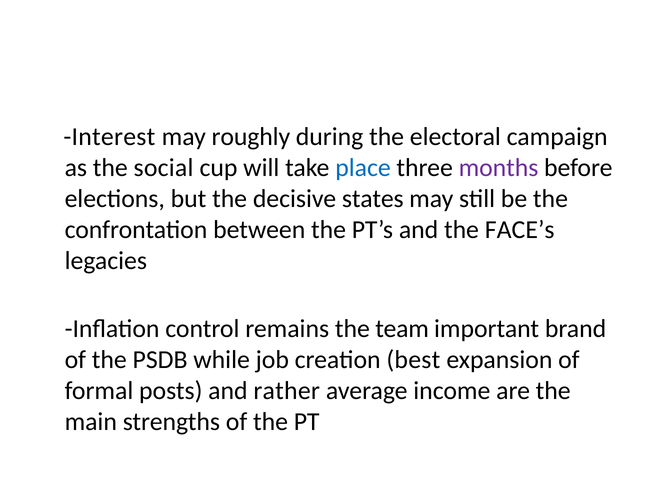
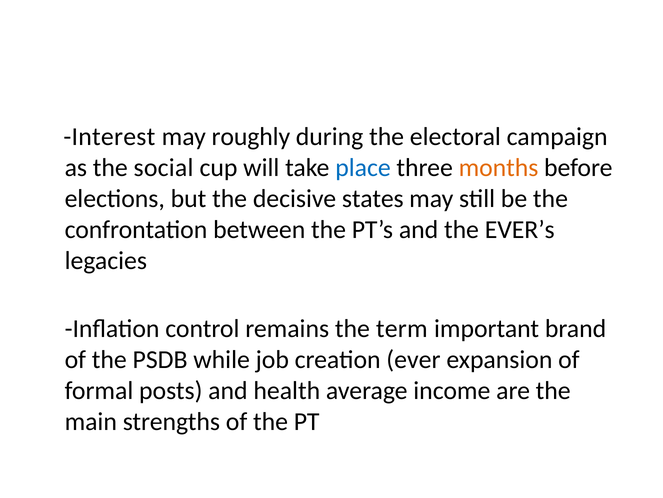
months colour: purple -> orange
FACE’s: FACE’s -> EVER’s
team: team -> term
best: best -> ever
rather: rather -> health
